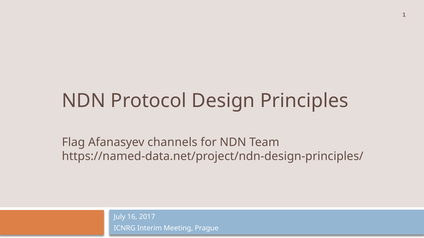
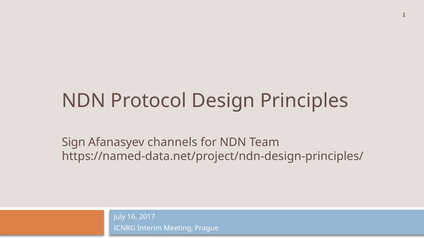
Flag: Flag -> Sign
